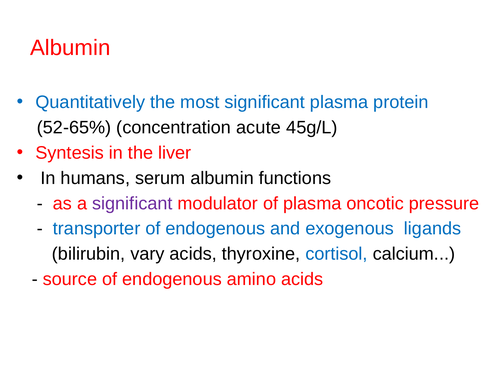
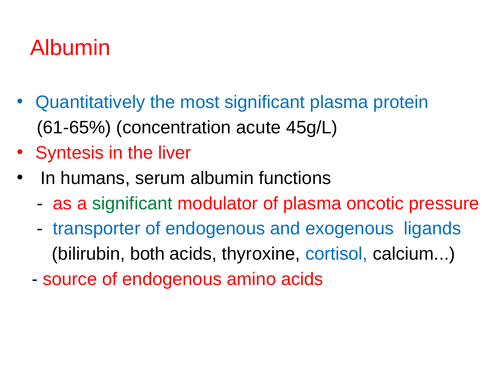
52-65%: 52-65% -> 61-65%
significant at (132, 204) colour: purple -> green
vary: vary -> both
